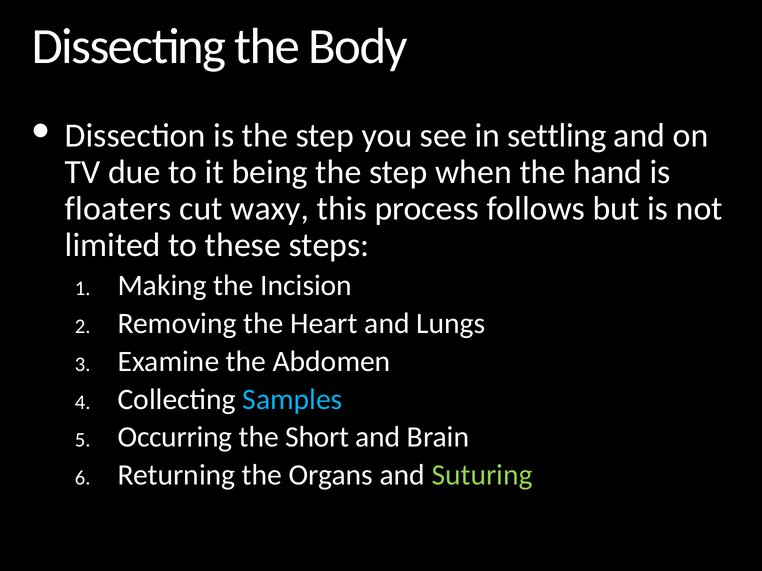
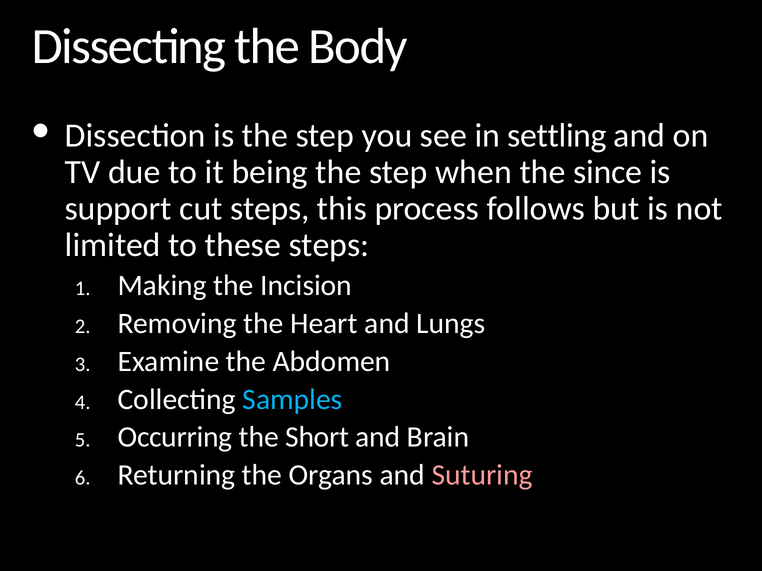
hand: hand -> since
floaters: floaters -> support
cut waxy: waxy -> steps
Suturing colour: light green -> pink
